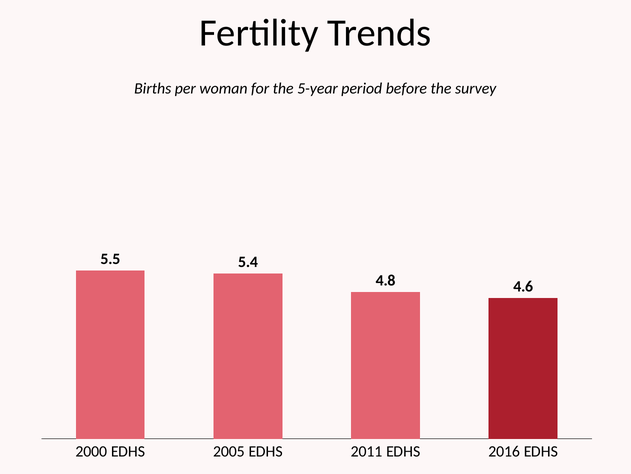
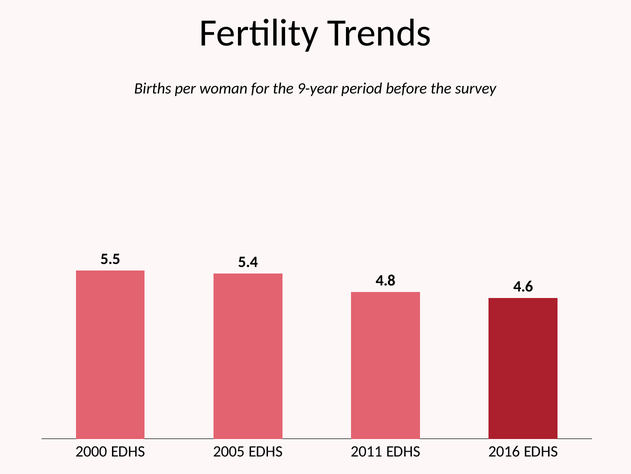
5-year: 5-year -> 9-year
